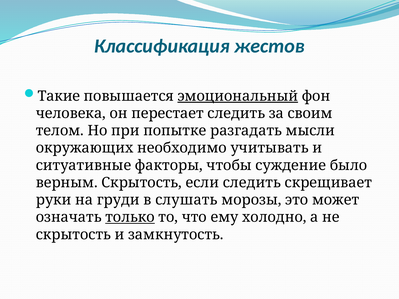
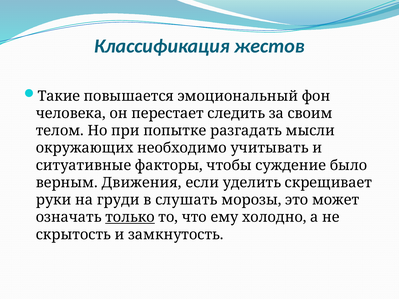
эмоциональный underline: present -> none
верным Скрытость: Скрытость -> Движения
если следить: следить -> уделить
